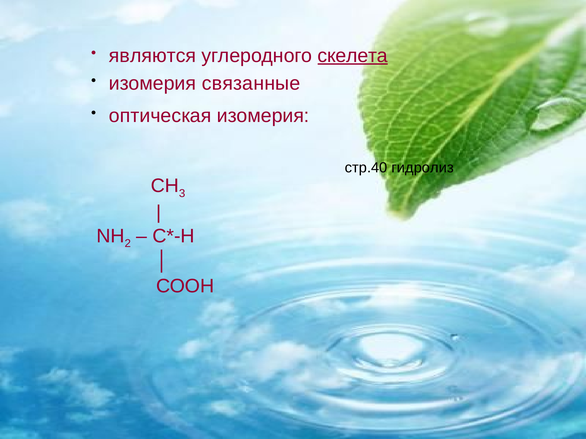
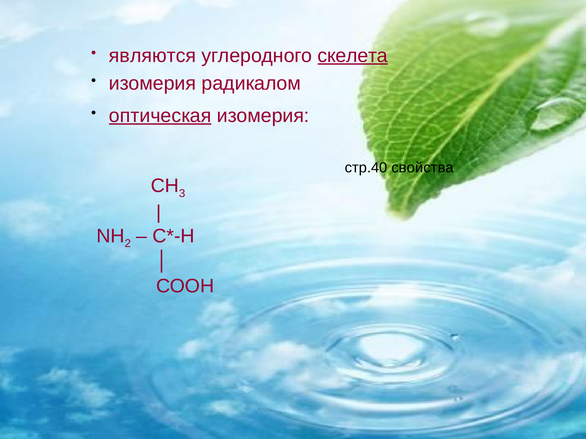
связанные: связанные -> радикалом
оптическая underline: none -> present
гидролиз: гидролиз -> свойства
